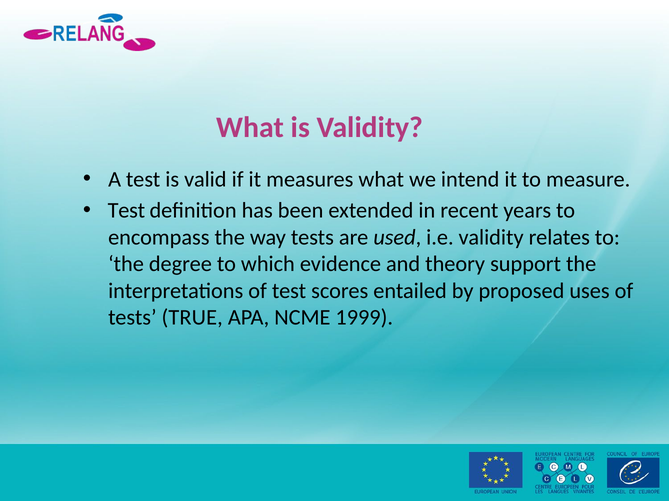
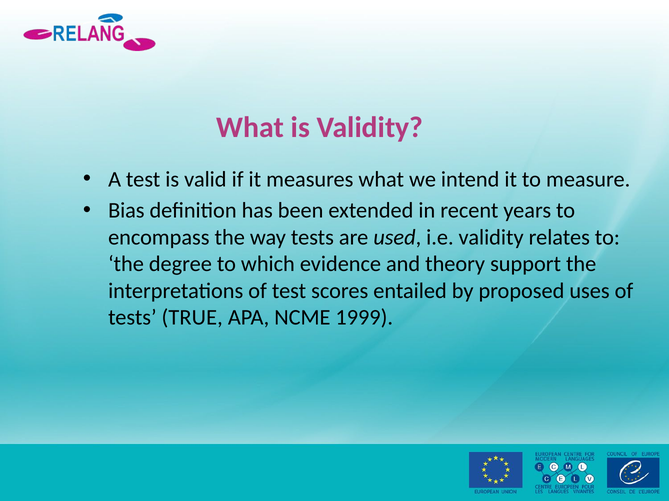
Test at (126, 211): Test -> Bias
